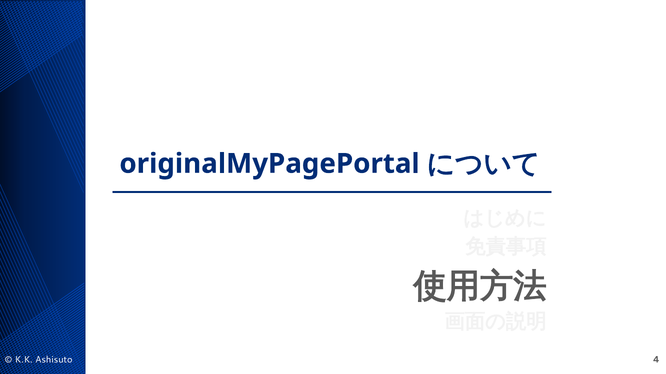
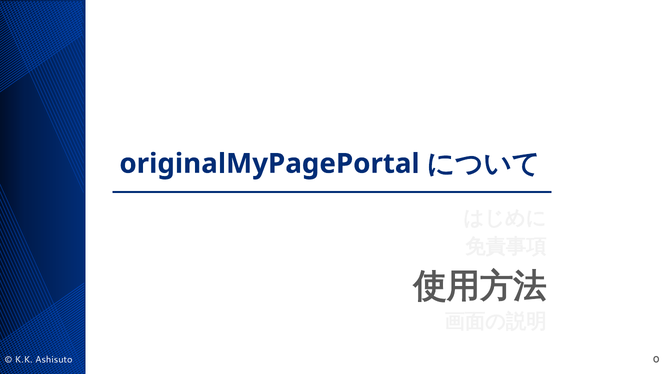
4: 4 -> 0
